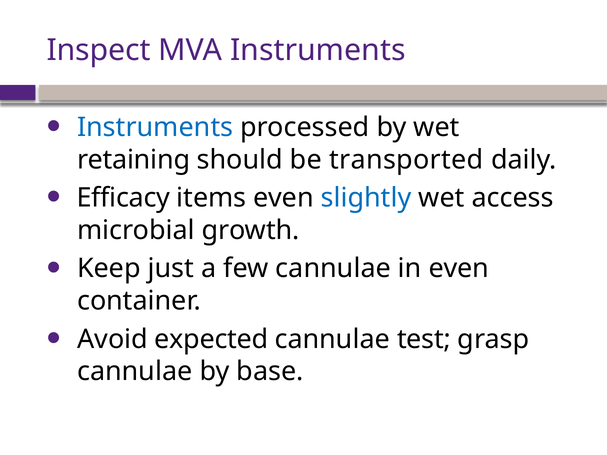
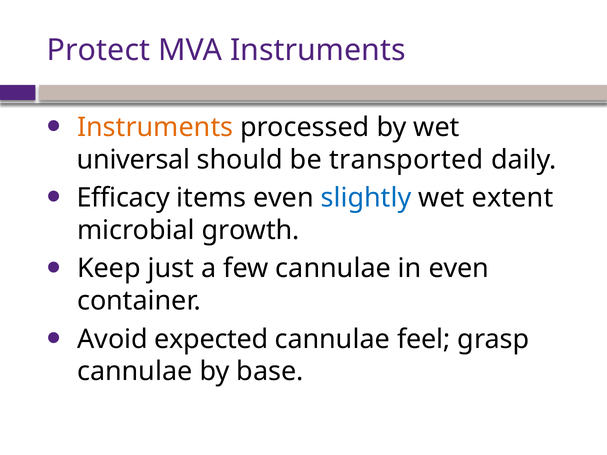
Inspect: Inspect -> Protect
Instruments at (155, 127) colour: blue -> orange
retaining: retaining -> universal
access: access -> extent
test: test -> feel
